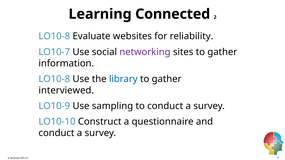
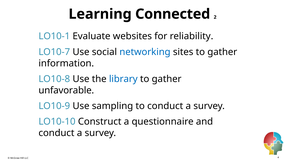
LO10-8 at (54, 36): LO10-8 -> LO10-1
networking colour: purple -> blue
interviewed: interviewed -> unfavorable
